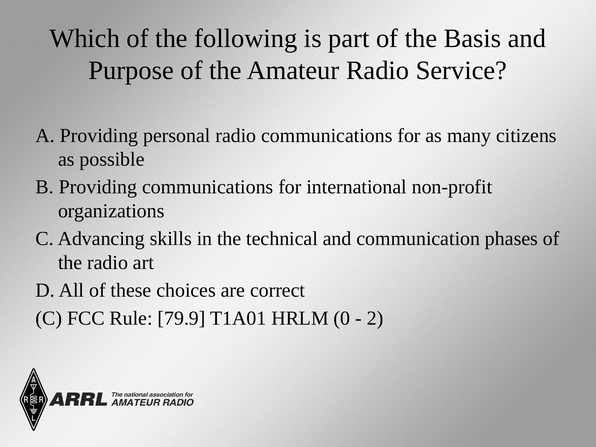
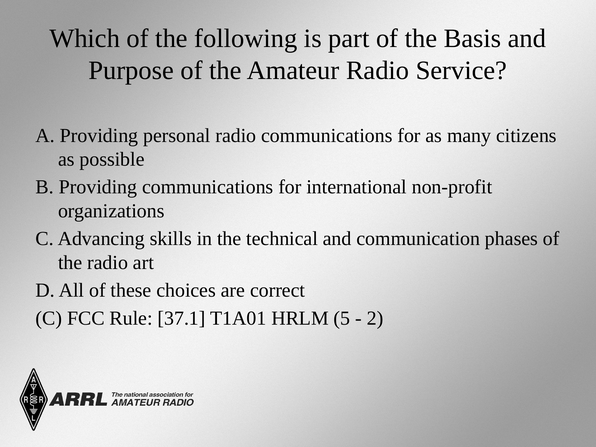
79.9: 79.9 -> 37.1
0: 0 -> 5
